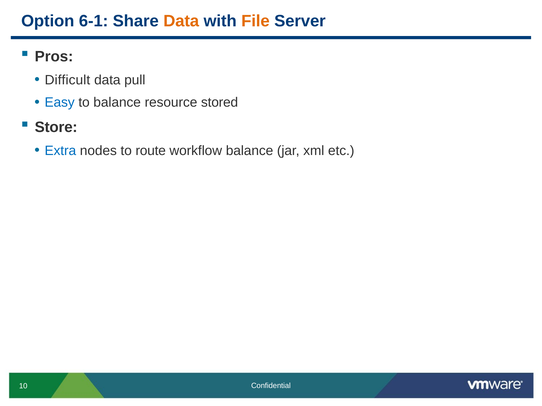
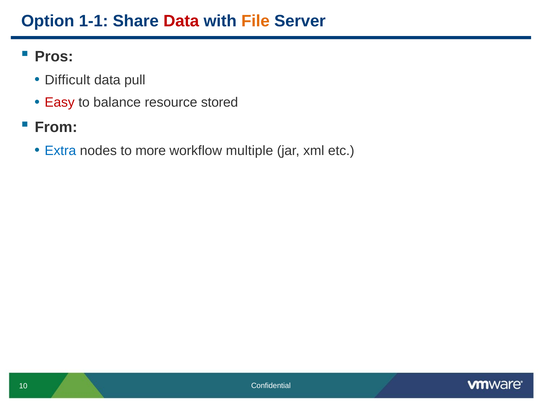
6-1: 6-1 -> 1-1
Data at (181, 21) colour: orange -> red
Easy colour: blue -> red
Store: Store -> From
route: route -> more
workflow balance: balance -> multiple
